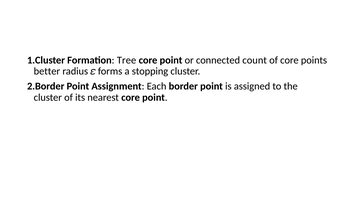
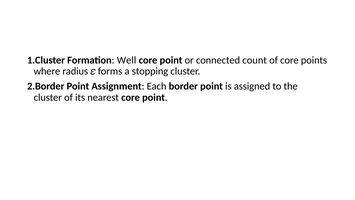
Tree: Tree -> Well
better: better -> where
